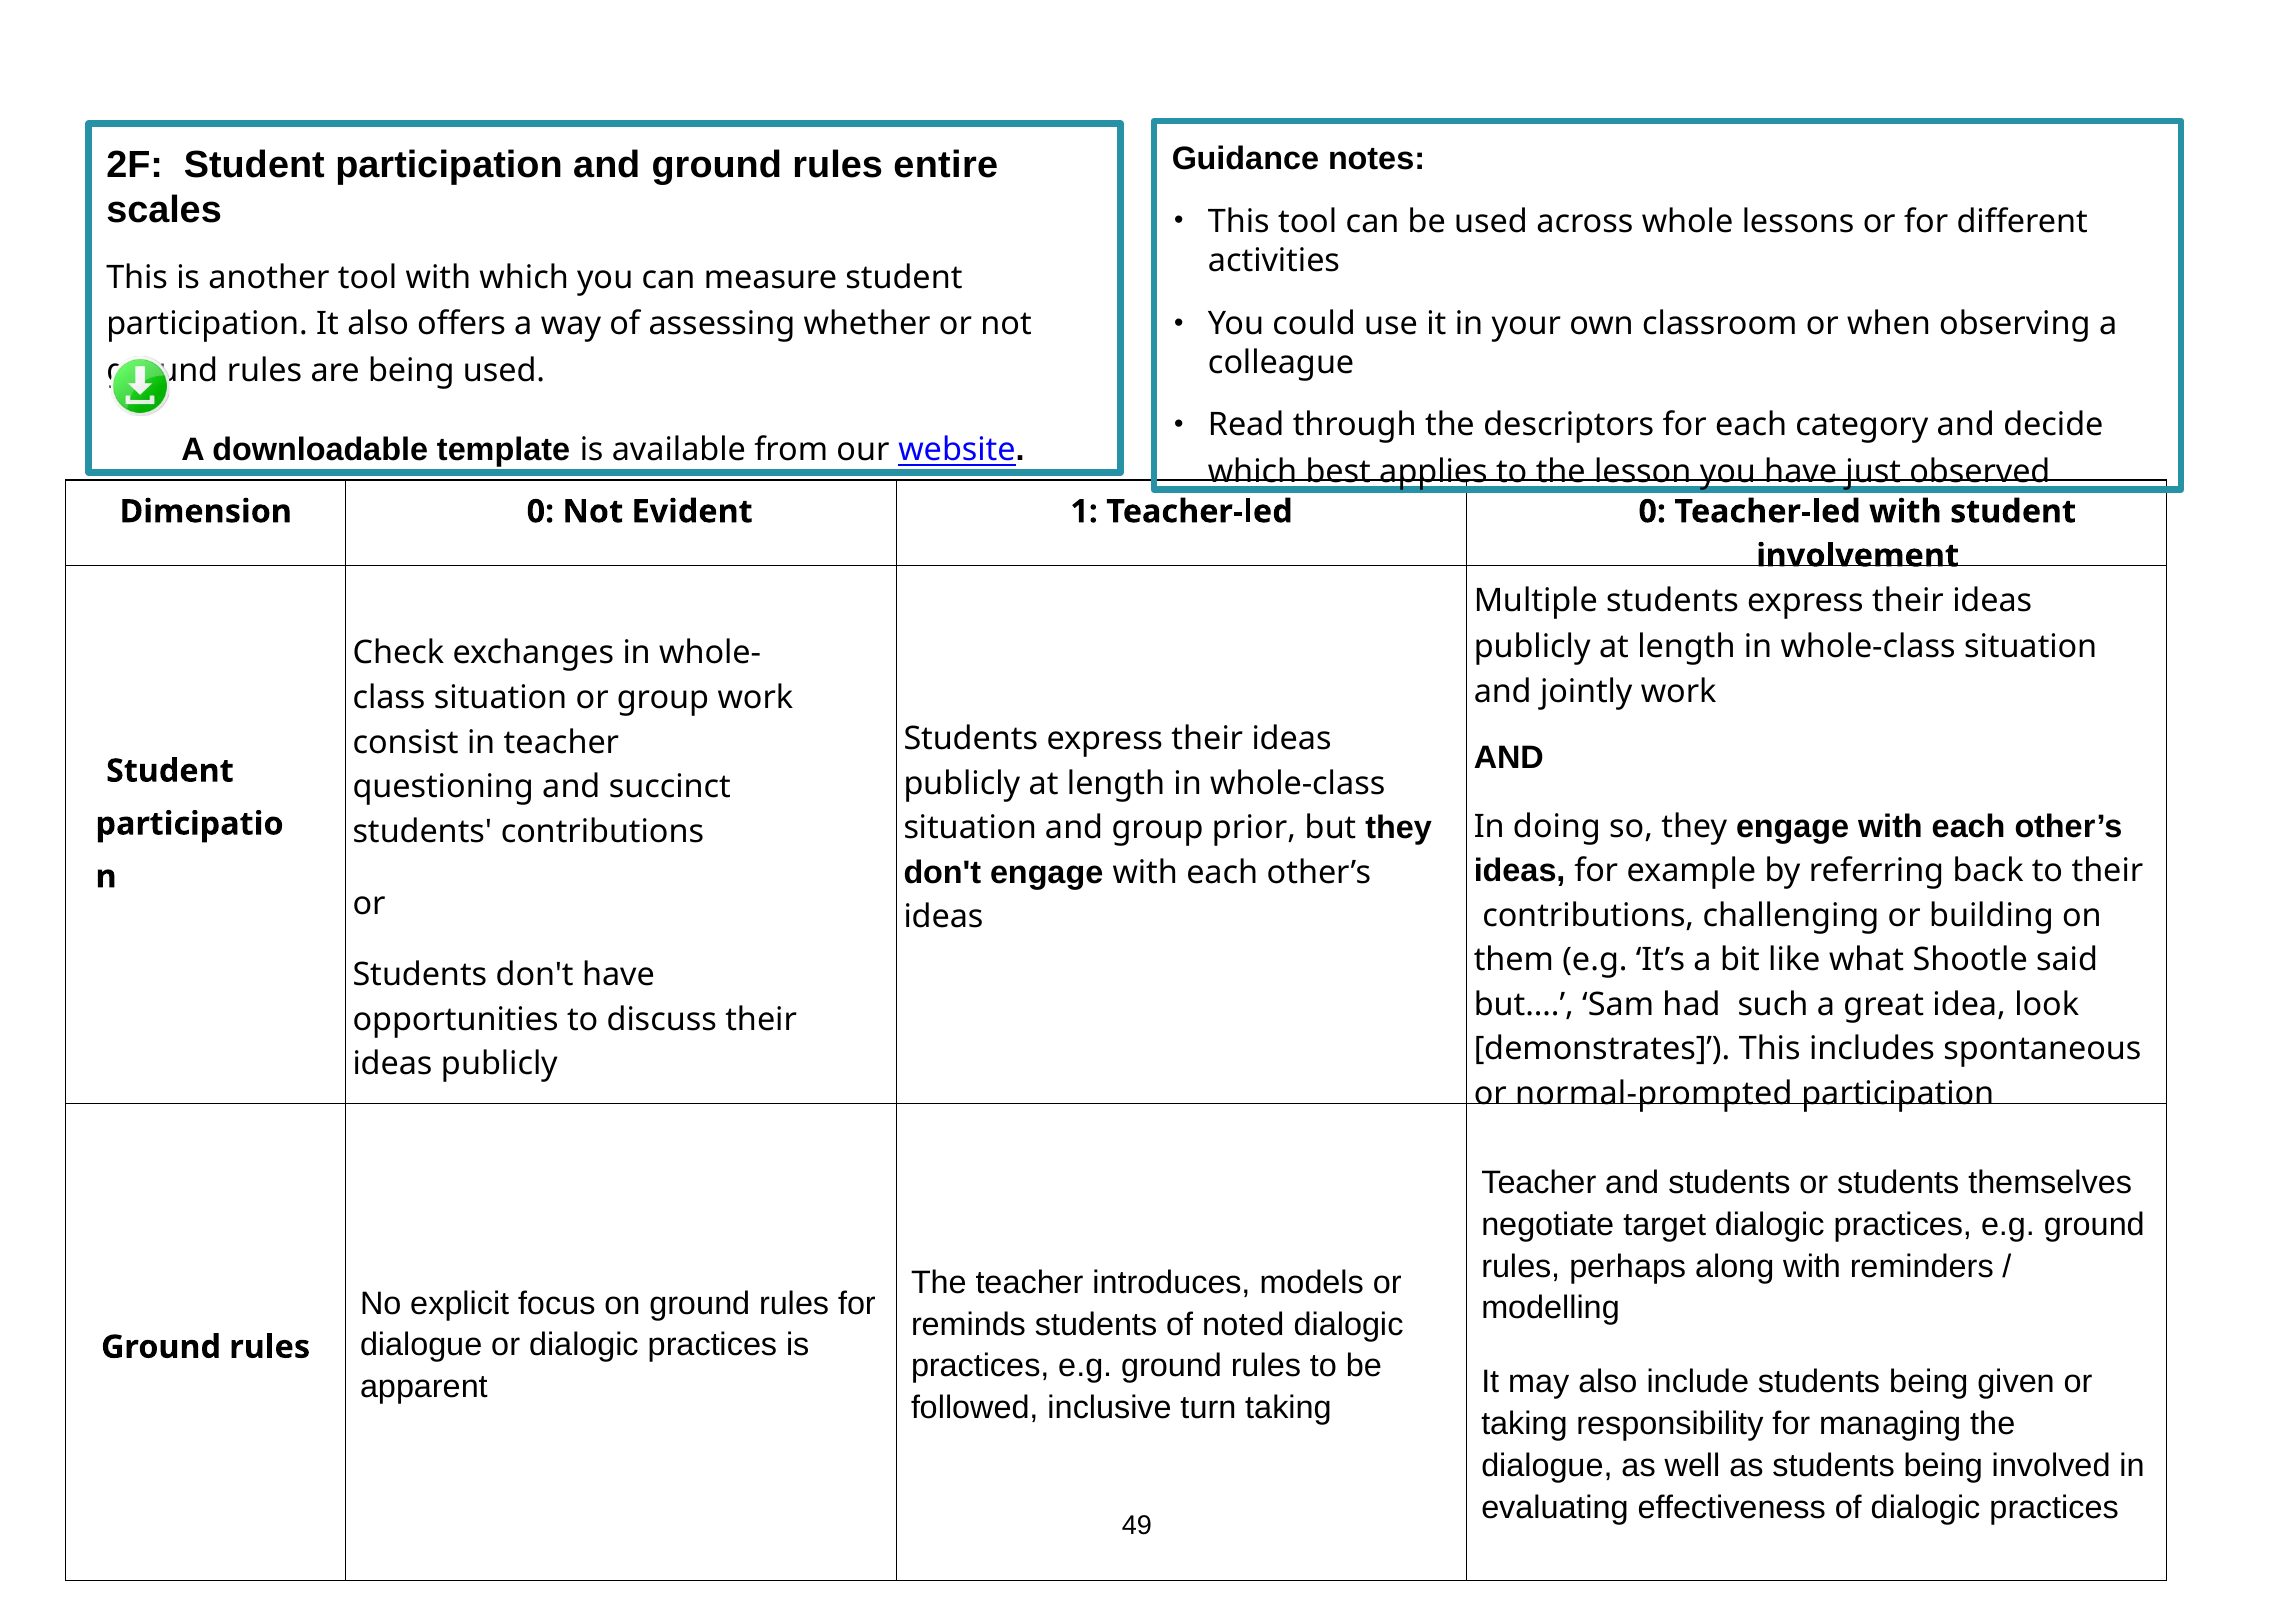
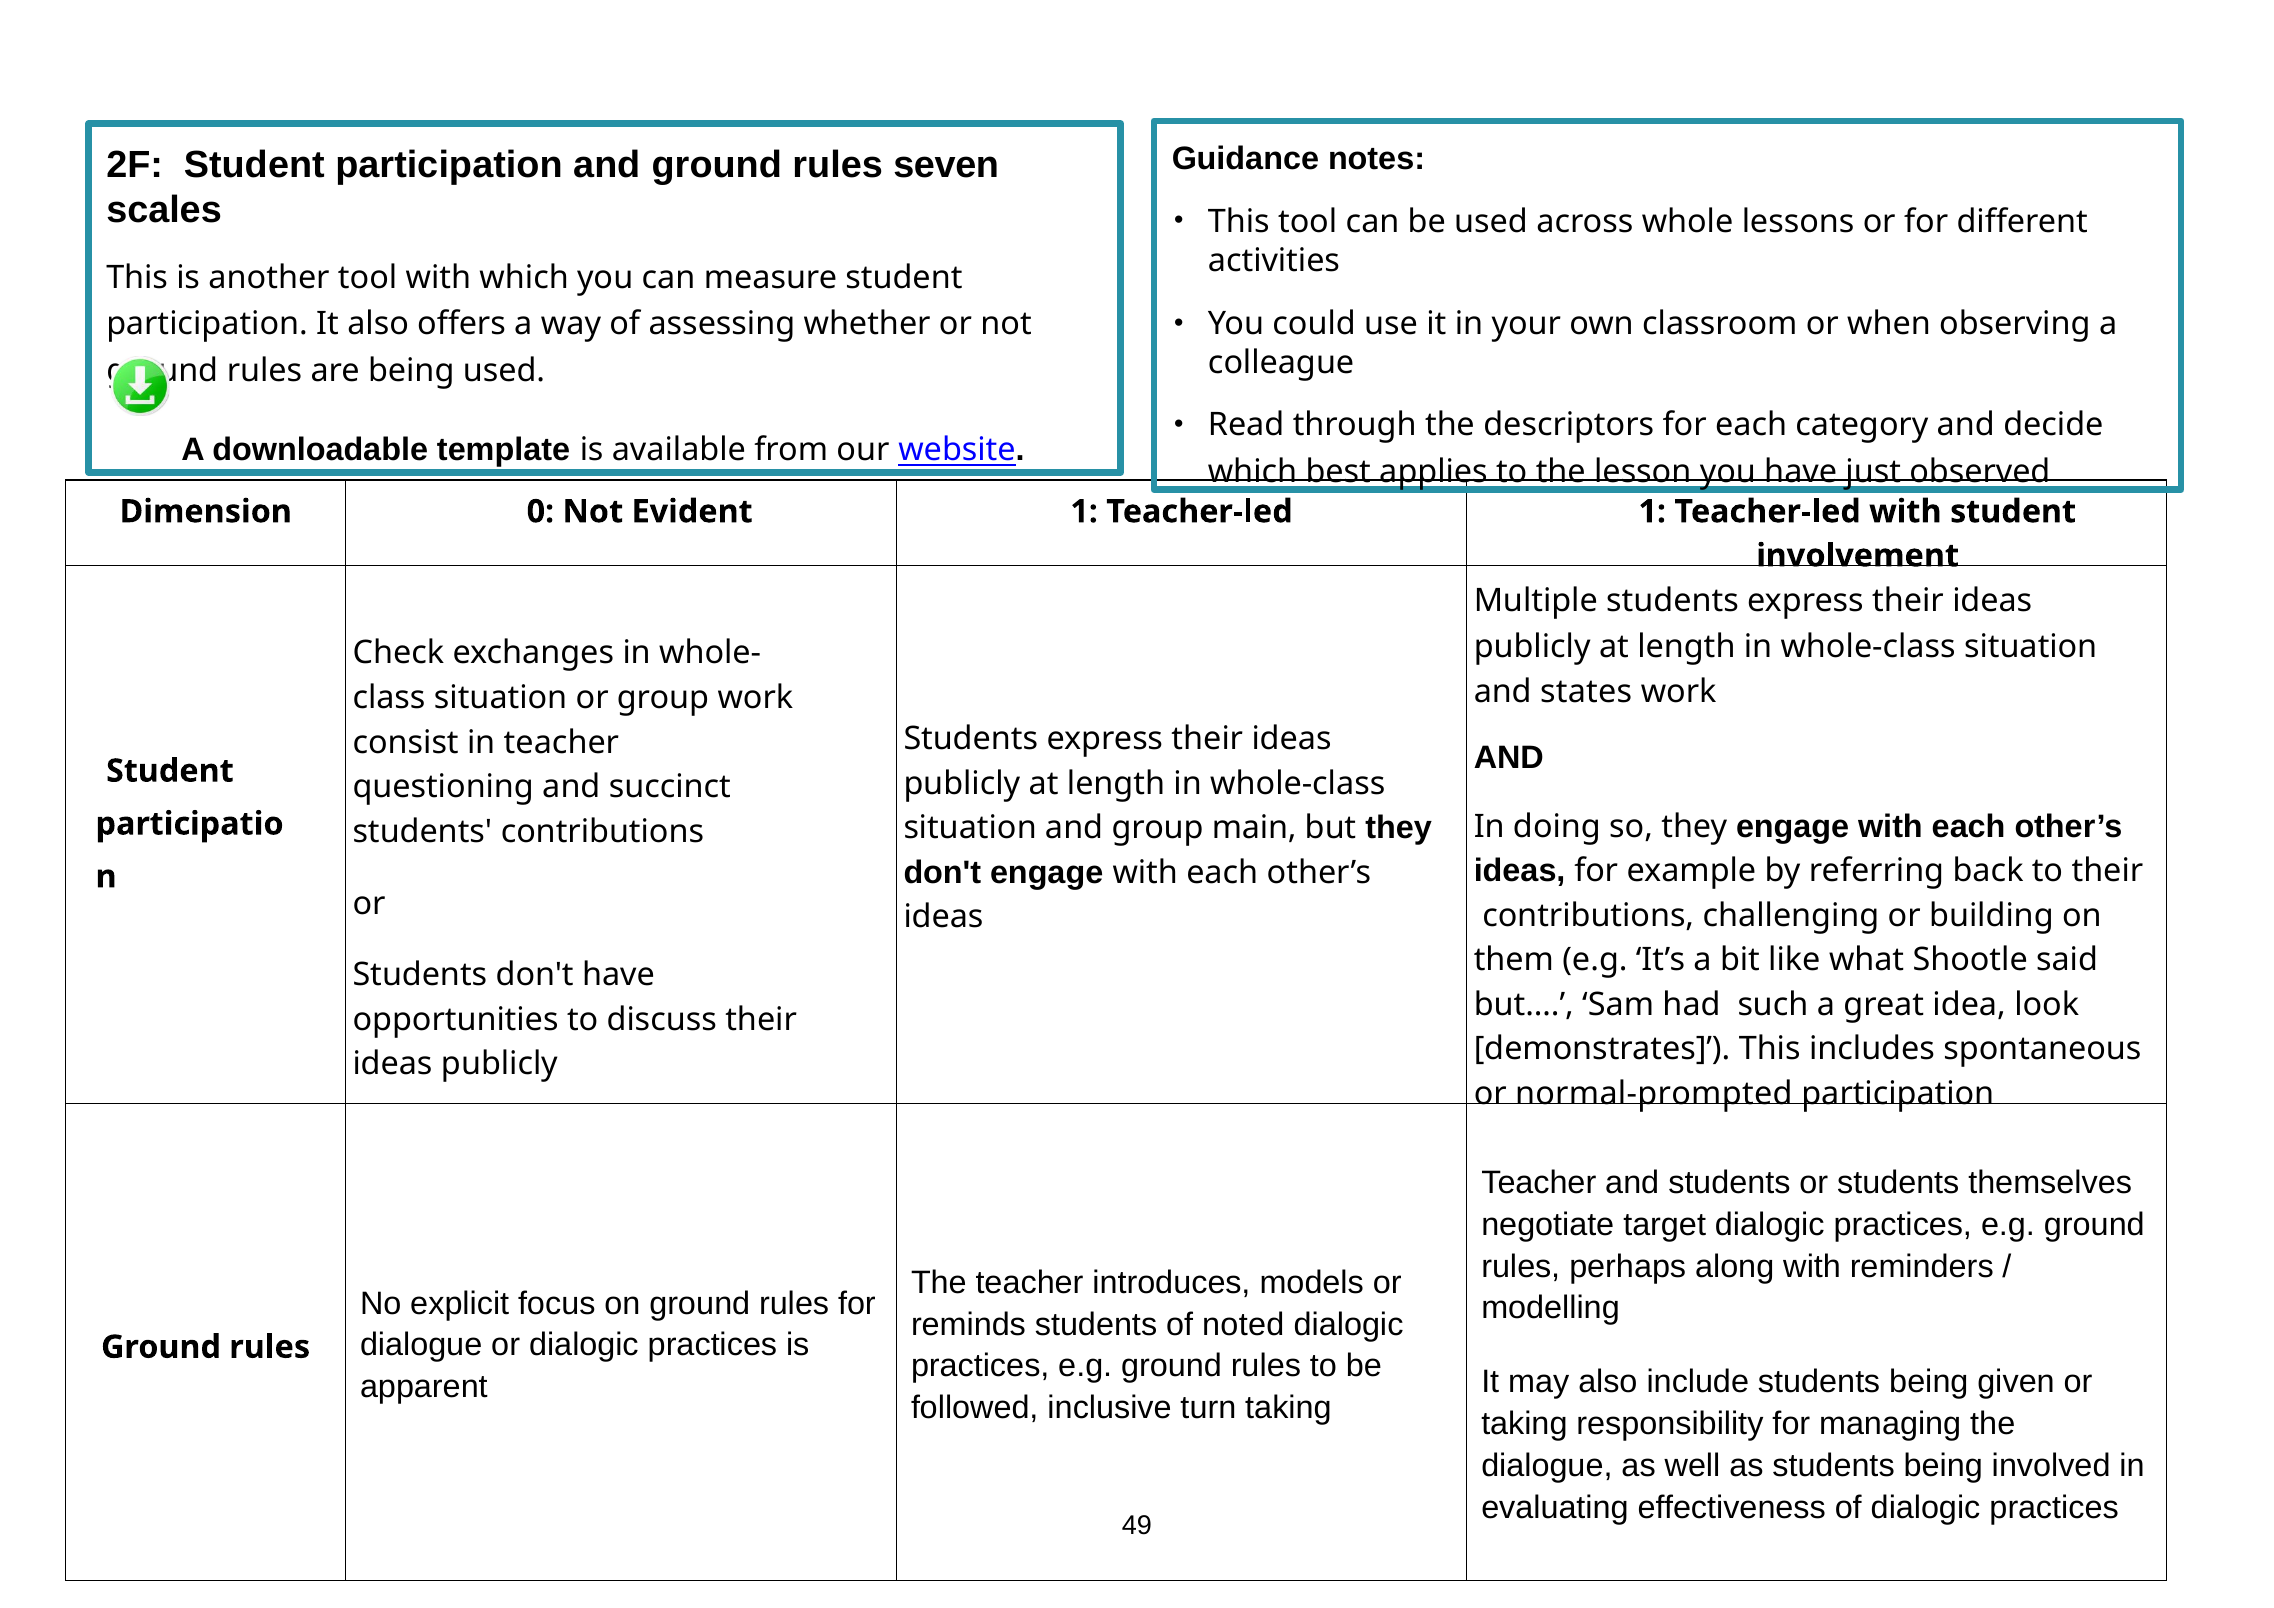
entire: entire -> seven
Teacher-led 0: 0 -> 1
jointly: jointly -> states
prior: prior -> main
